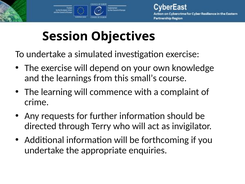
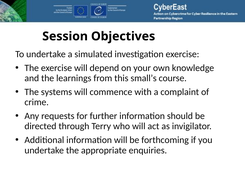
learning: learning -> systems
